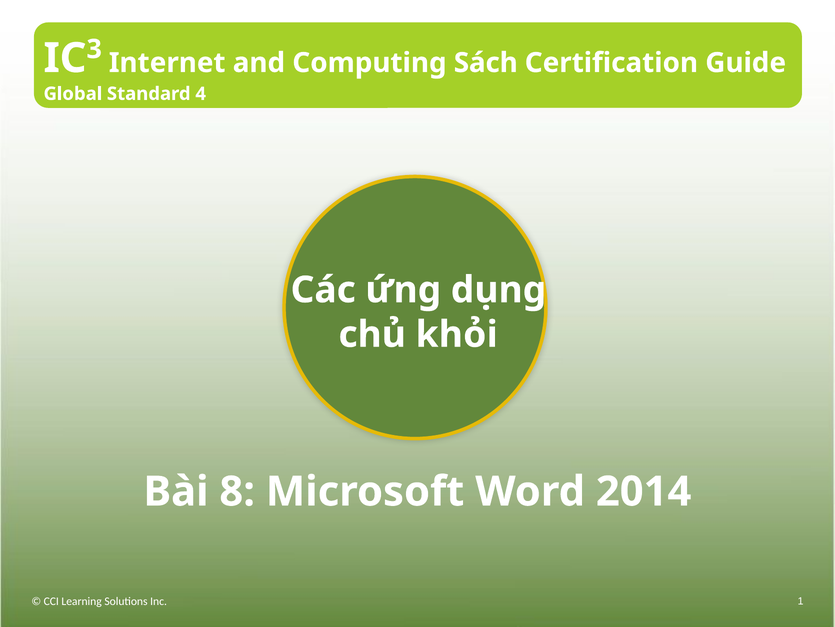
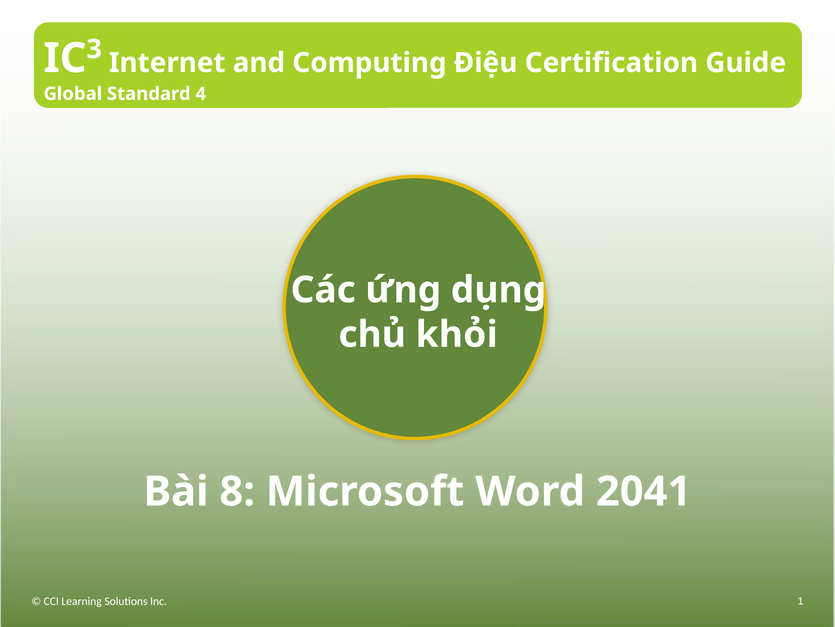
Sách: Sách -> Điệu
2014: 2014 -> 2041
